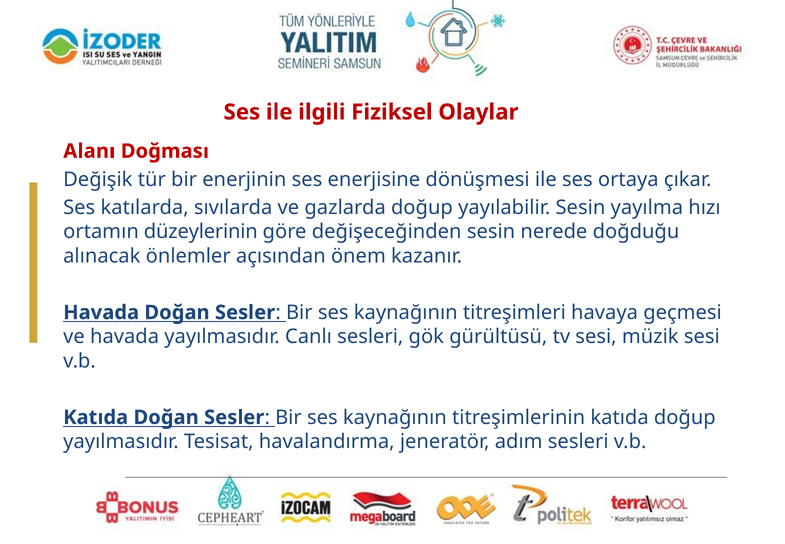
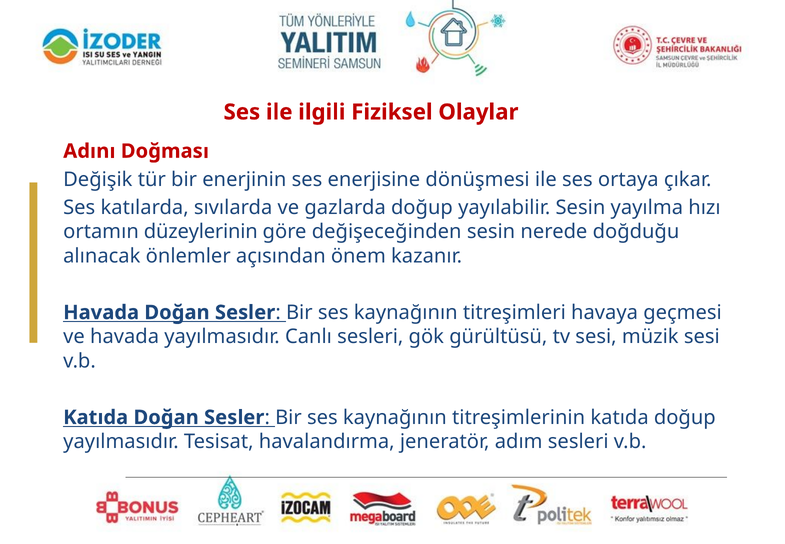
Alanı: Alanı -> Adını
